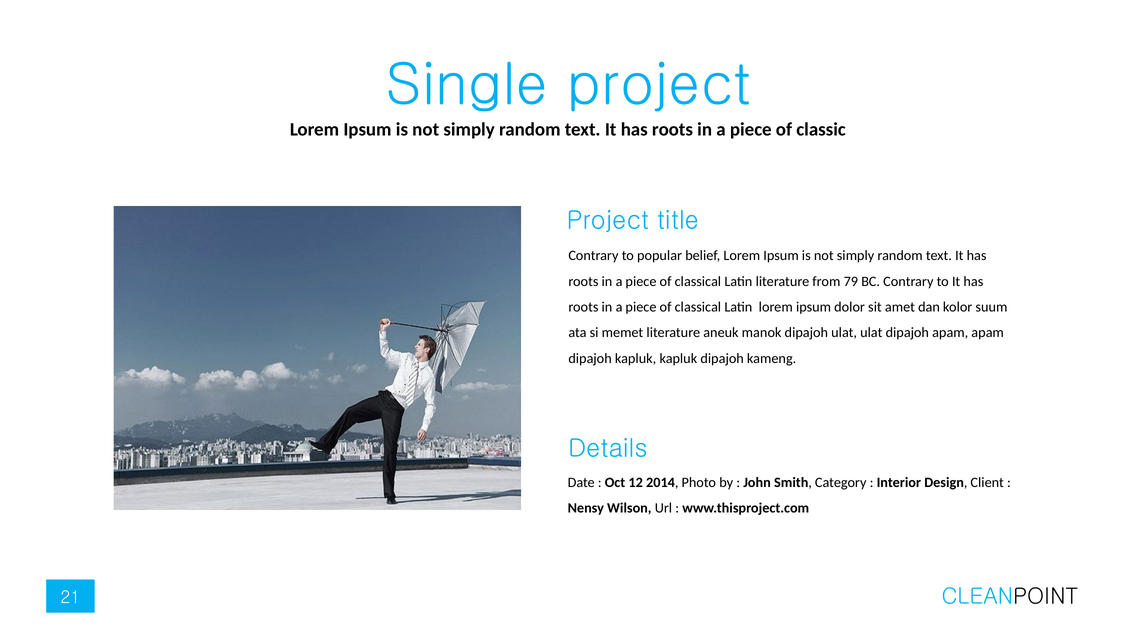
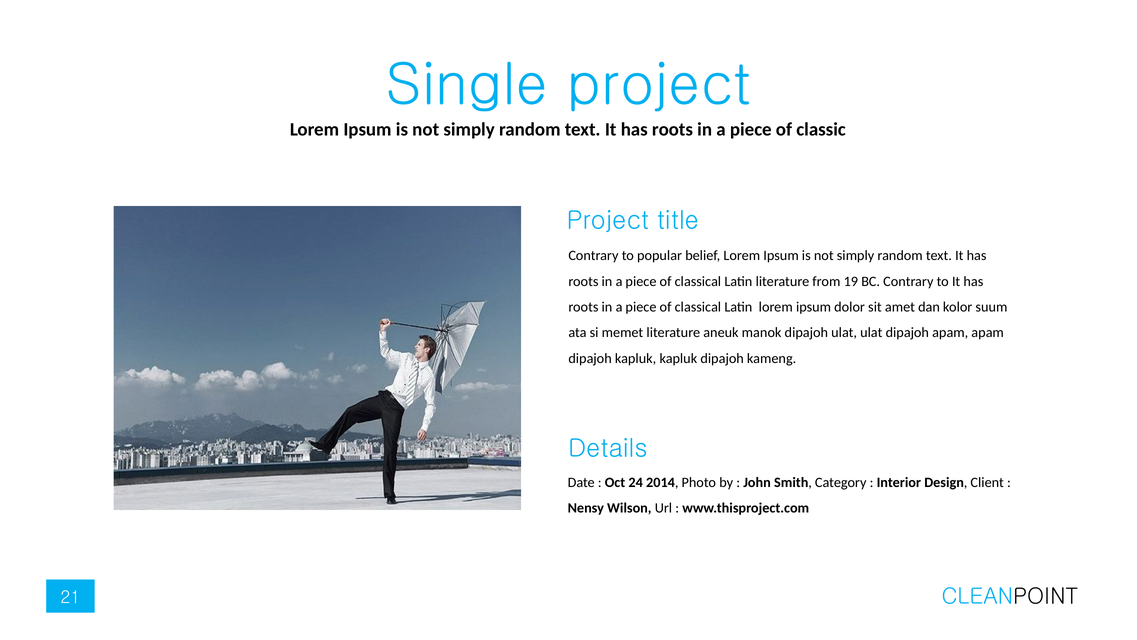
79: 79 -> 19
12: 12 -> 24
